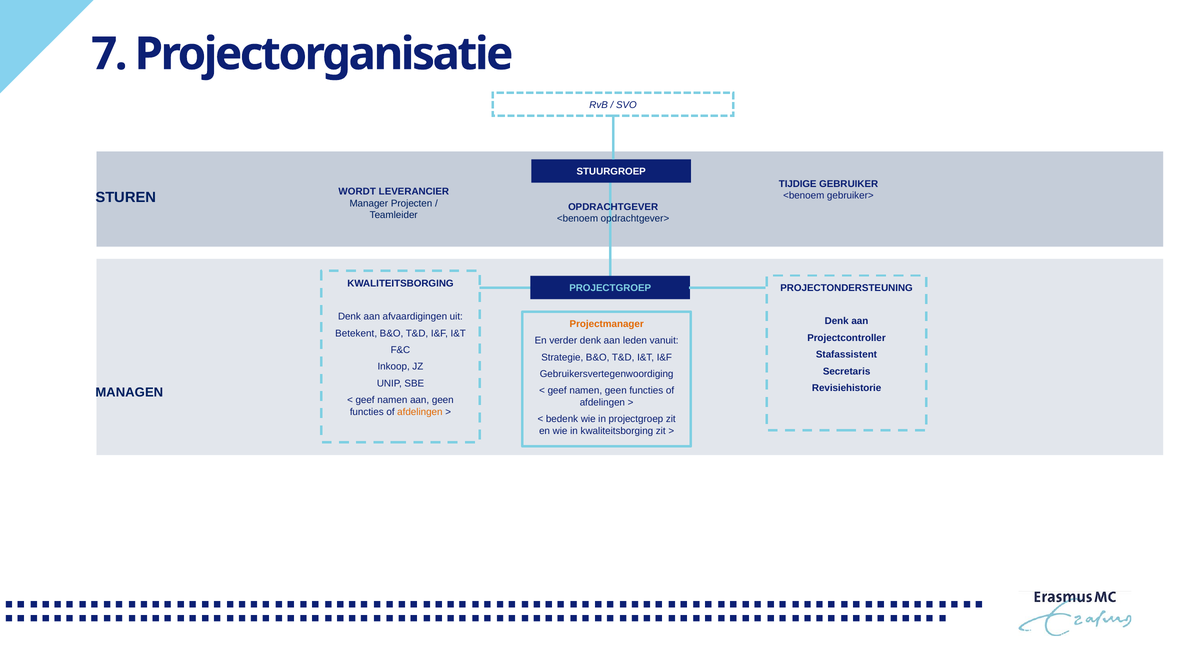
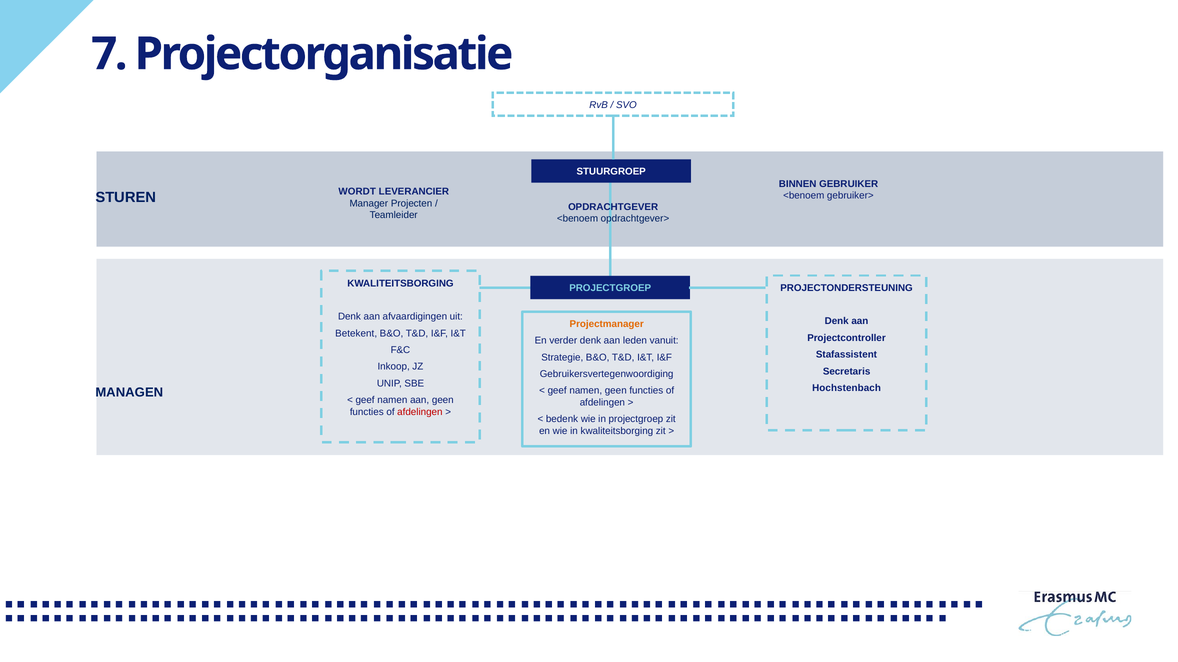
TIJDIGE: TIJDIGE -> BINNEN
Revisiehistorie: Revisiehistorie -> Hochstenbach
afdelingen at (420, 412) colour: orange -> red
